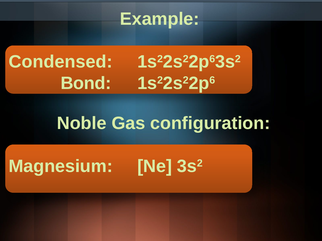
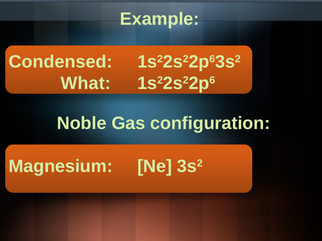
Bond: Bond -> What
